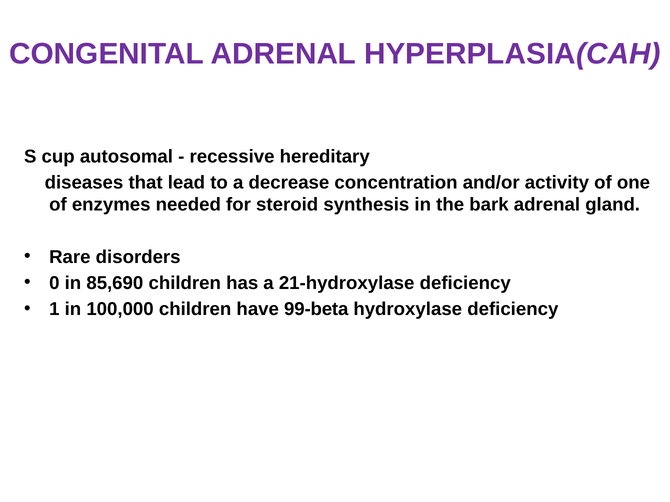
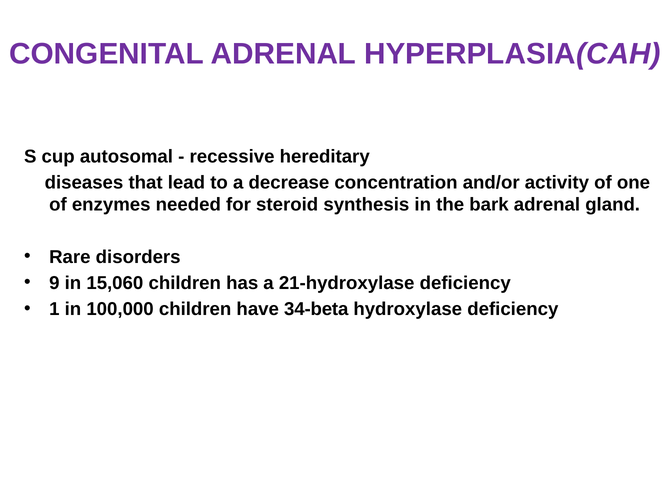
0: 0 -> 9
85,690: 85,690 -> 15,060
99-beta: 99-beta -> 34-beta
